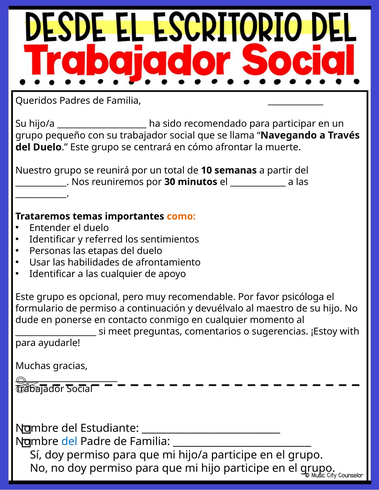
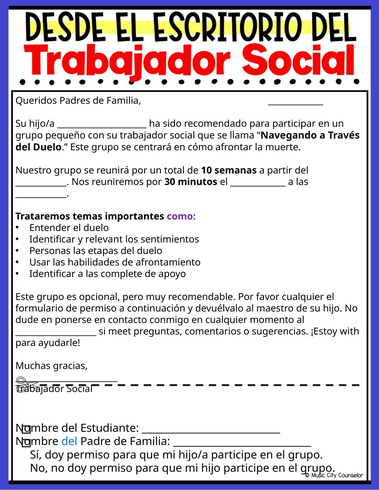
como colour: orange -> purple
referred: referred -> relevant
las cualquier: cualquier -> complete
favor psicóloga: psicóloga -> cualquier
